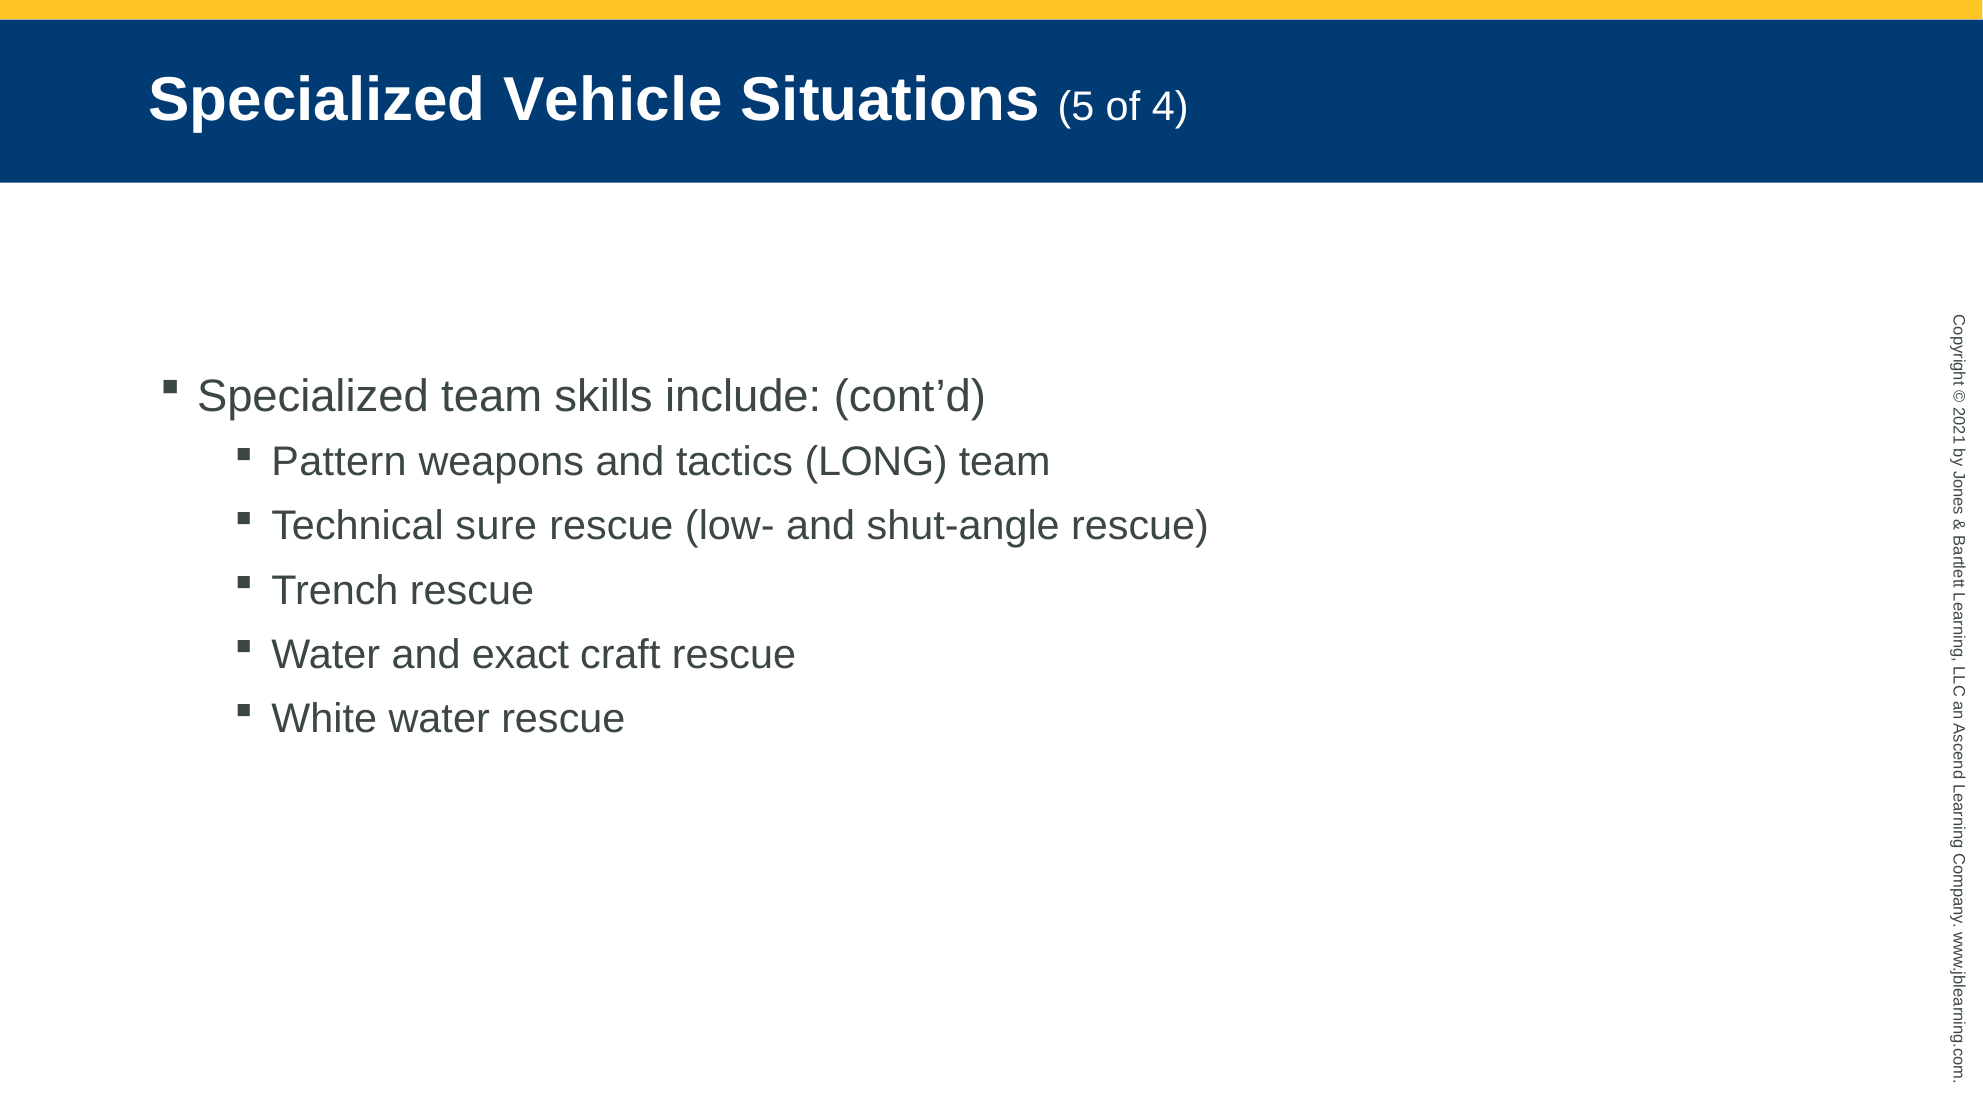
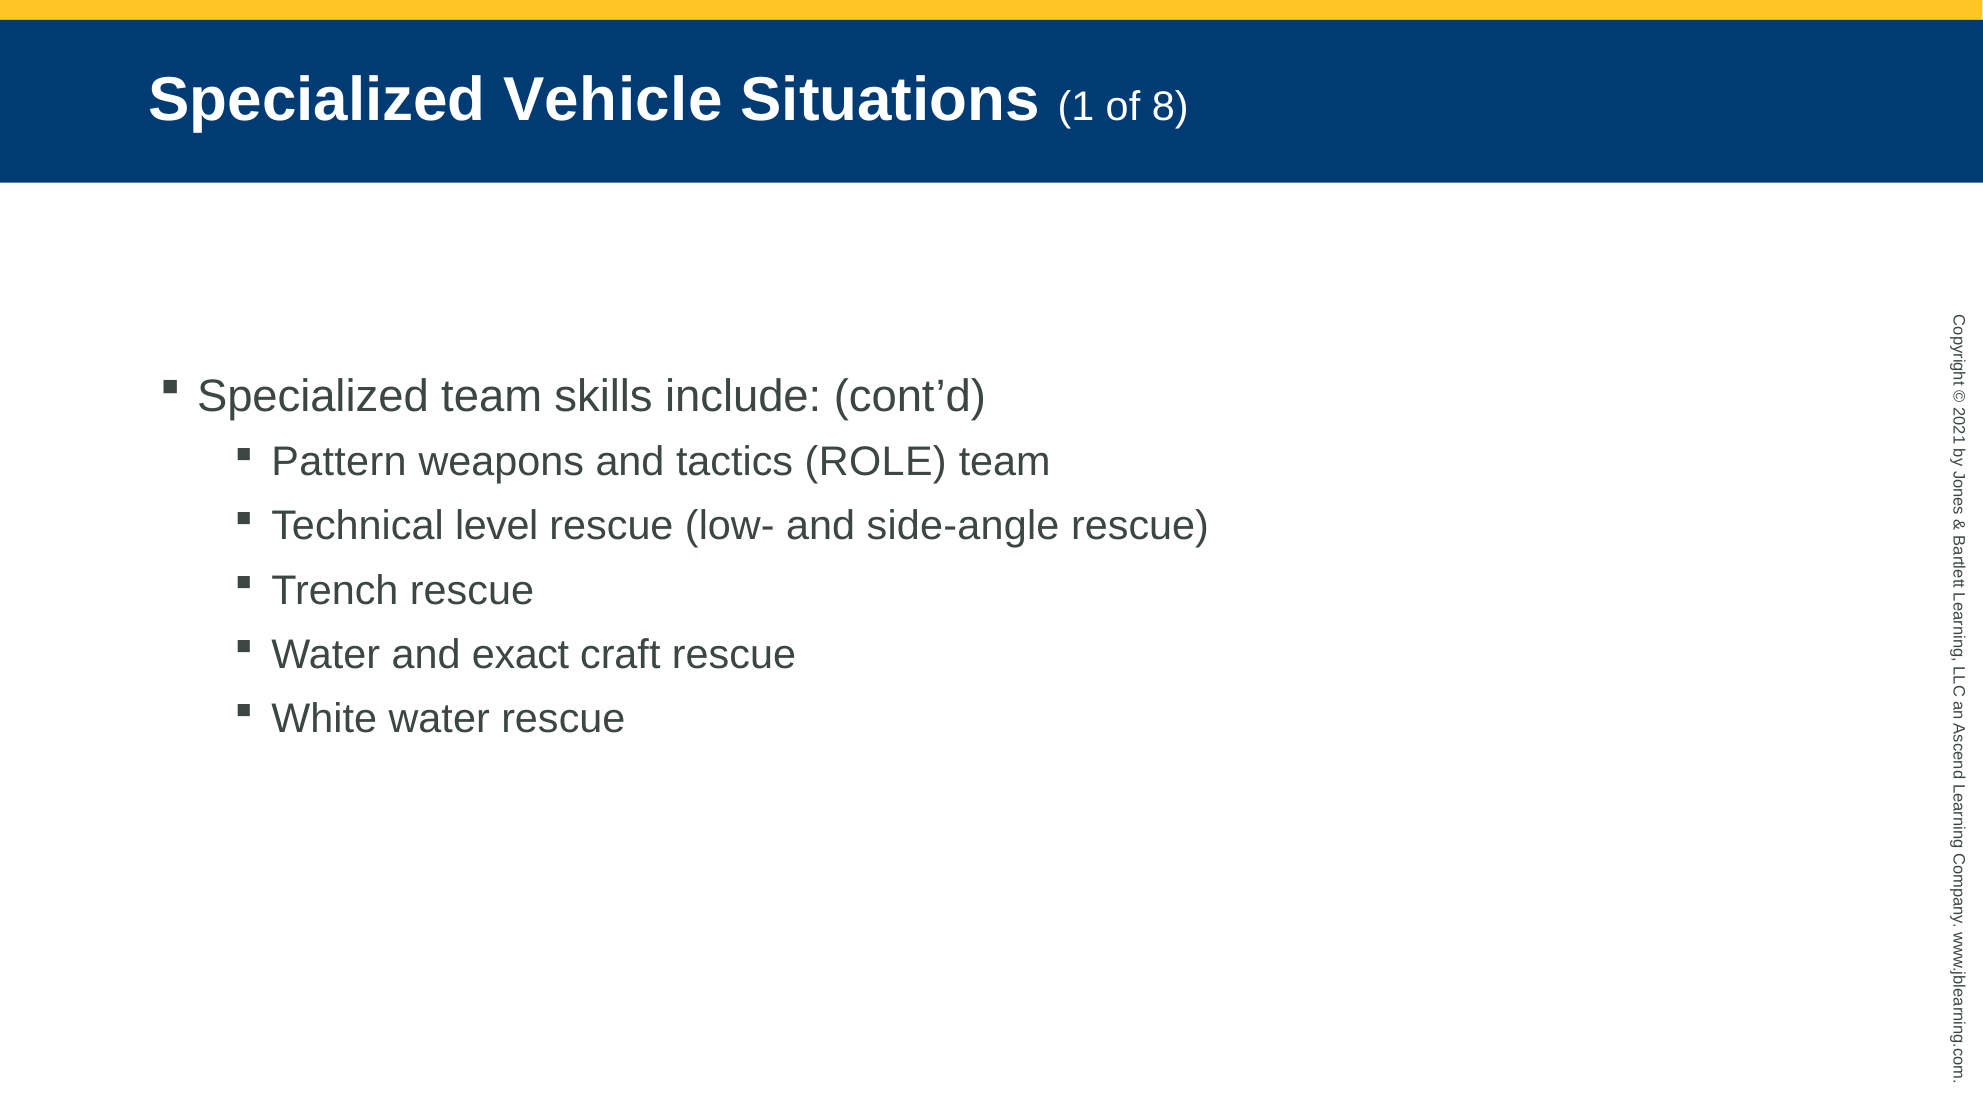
Situations 5: 5 -> 1
4: 4 -> 8
LONG: LONG -> ROLE
sure: sure -> level
shut-angle: shut-angle -> side-angle
